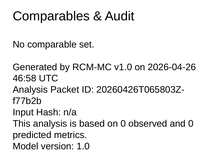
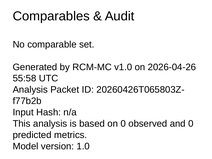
46:58: 46:58 -> 55:58
